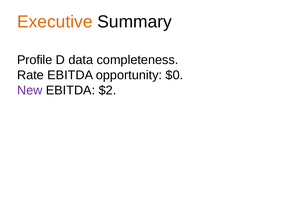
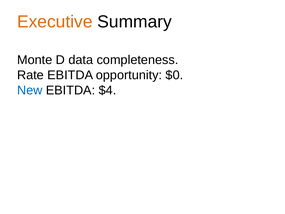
Profile: Profile -> Monte
New colour: purple -> blue
$2: $2 -> $4
